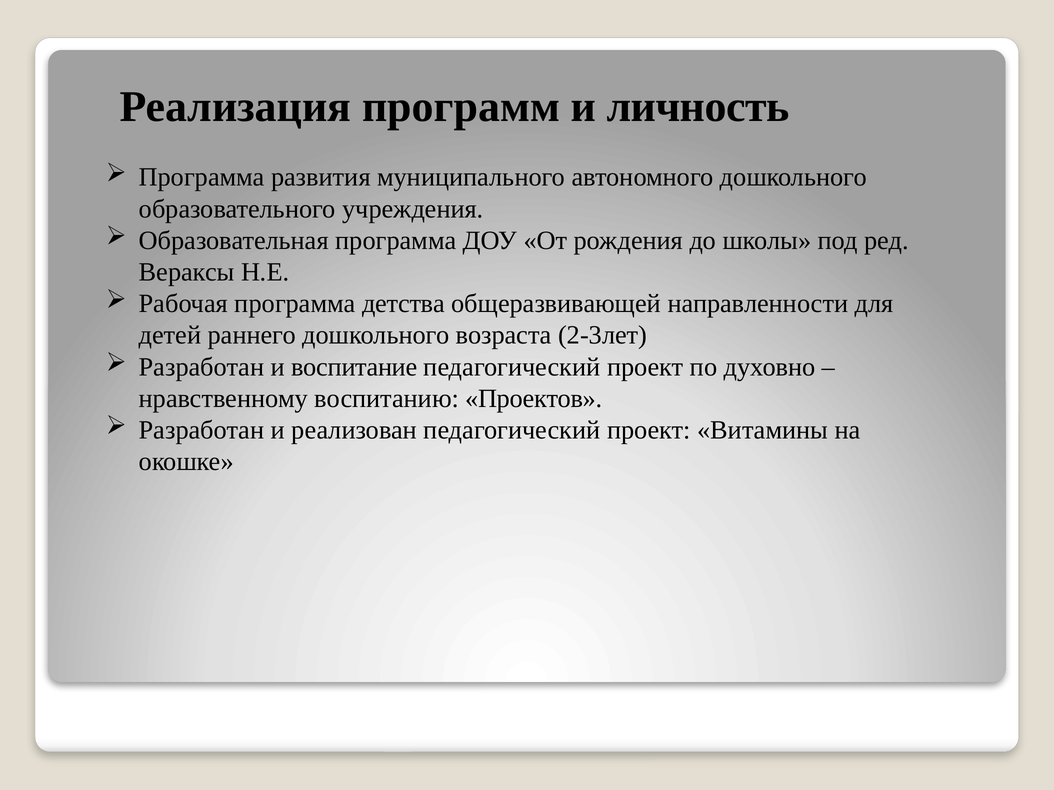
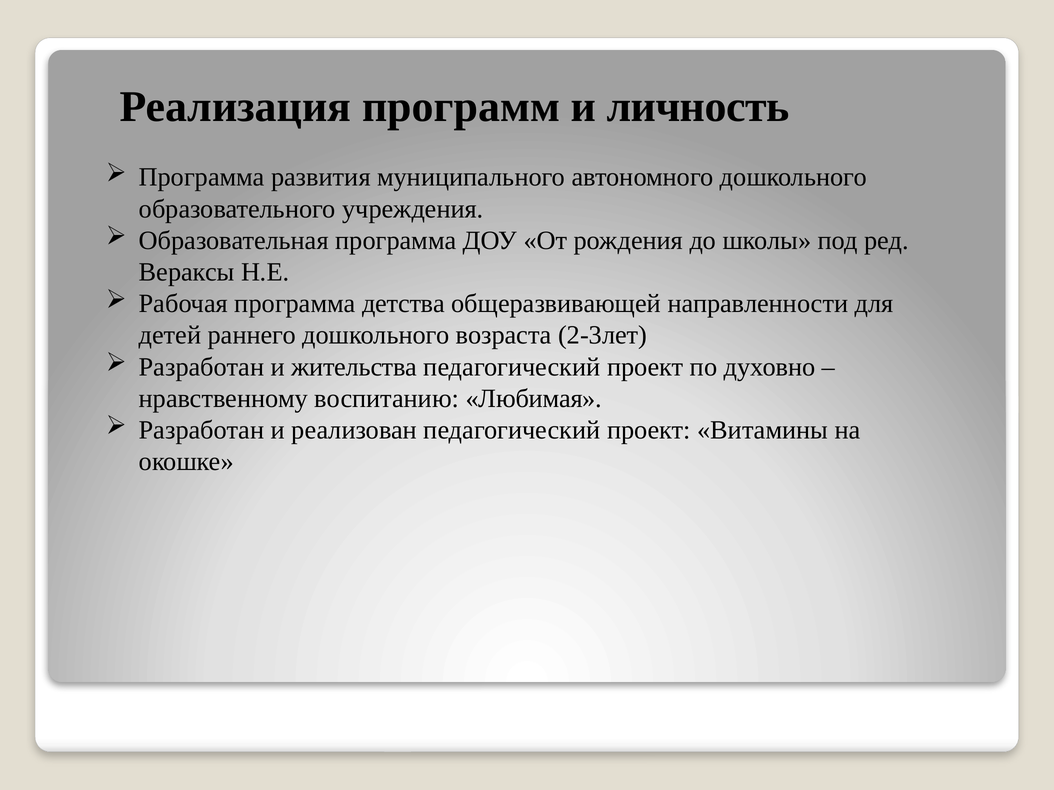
воспитание: воспитание -> жительства
Проектов: Проектов -> Любимая
